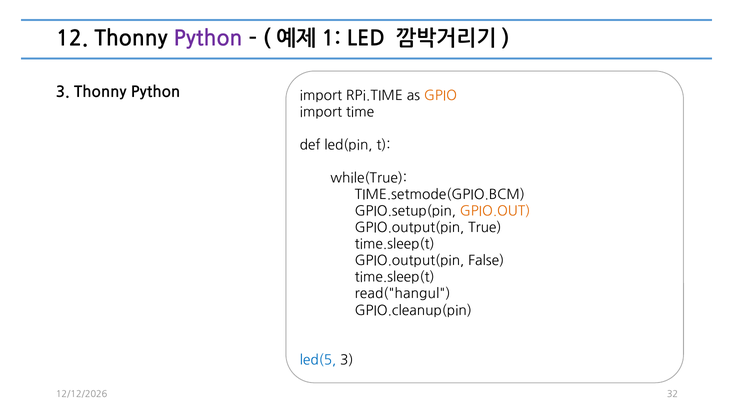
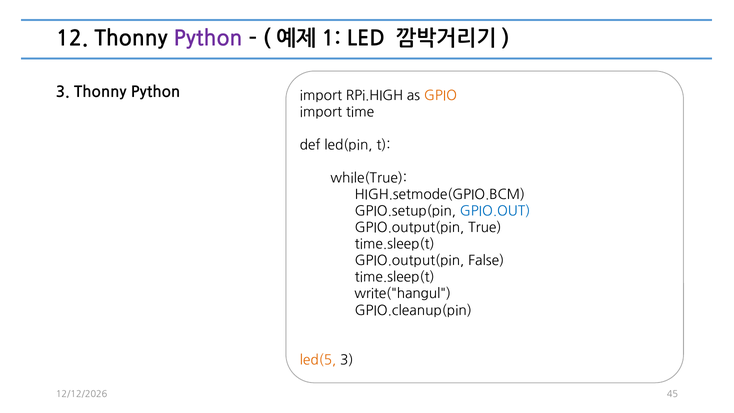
RPi.TIME: RPi.TIME -> RPi.HIGH
TIME.setmode(GPIO.BCM: TIME.setmode(GPIO.BCM -> HIGH.setmode(GPIO.BCM
GPIO.OUT colour: orange -> blue
read("hangul: read("hangul -> write("hangul
led(5 colour: blue -> orange
32: 32 -> 45
